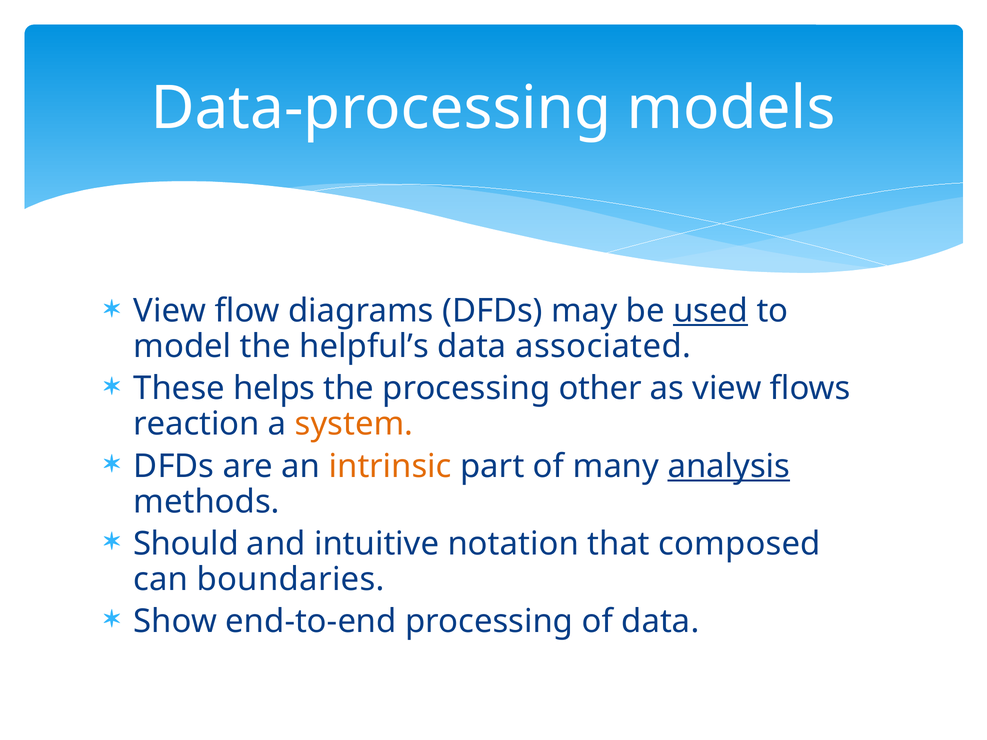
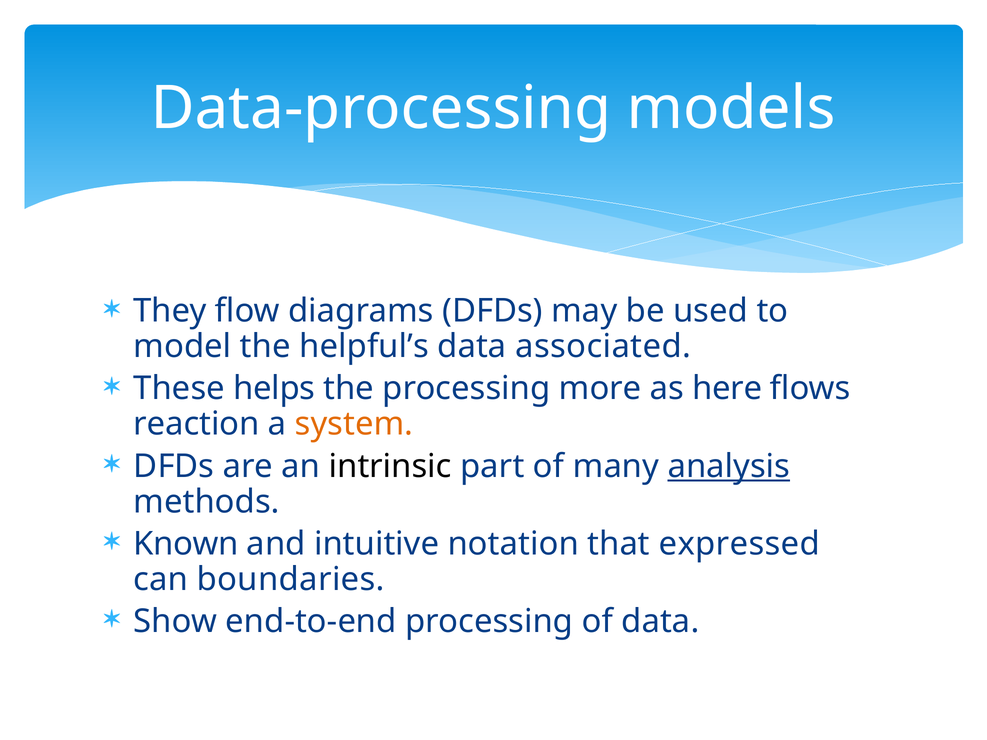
View at (170, 311): View -> They
used underline: present -> none
other: other -> more
as view: view -> here
intrinsic colour: orange -> black
Should: Should -> Known
composed: composed -> expressed
